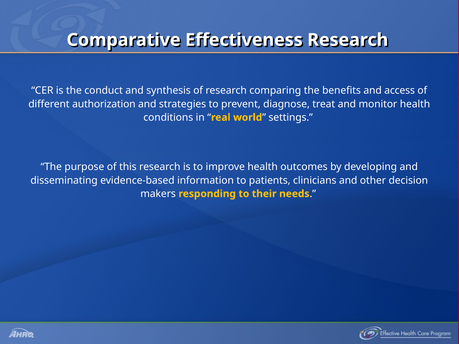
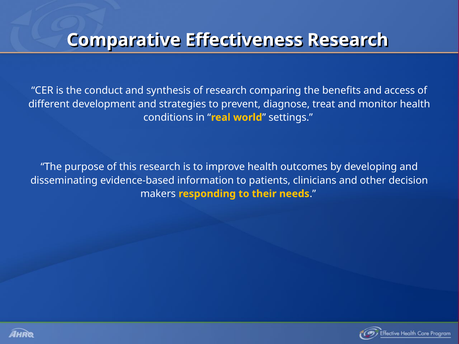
authorization: authorization -> development
